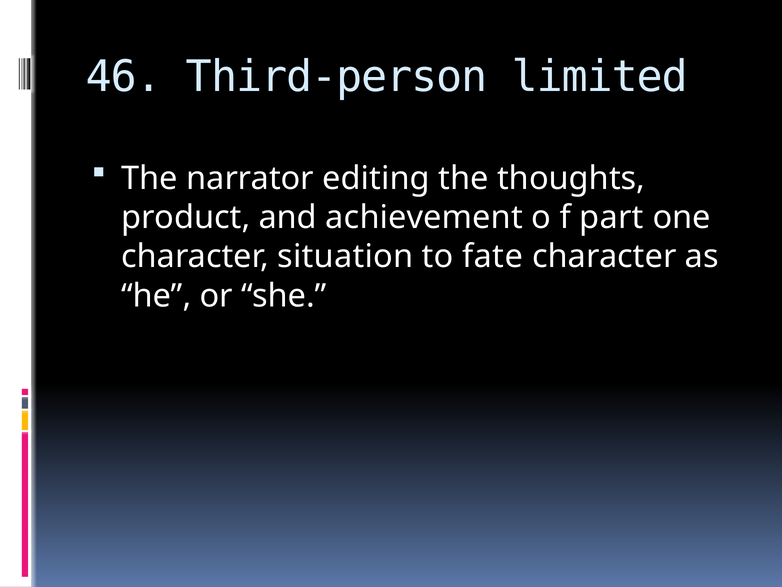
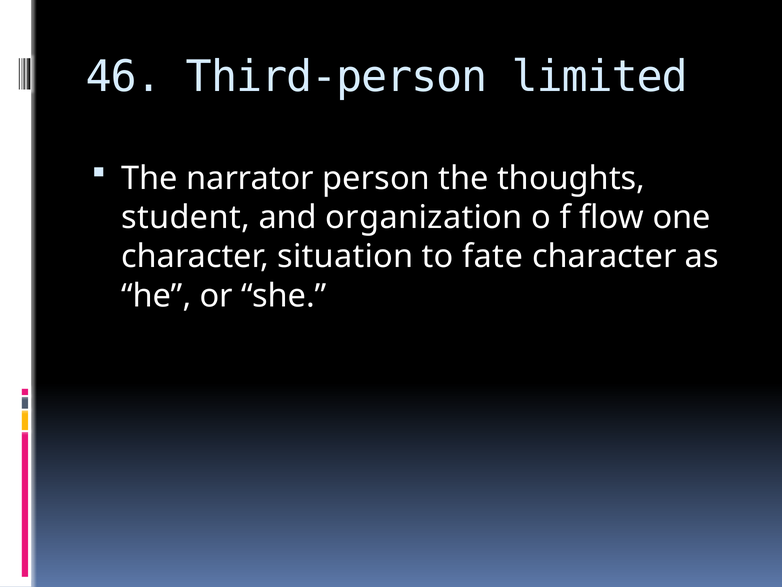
editing: editing -> person
product: product -> student
achievement: achievement -> organization
part: part -> flow
